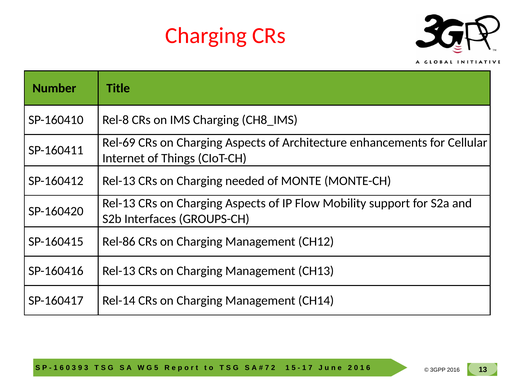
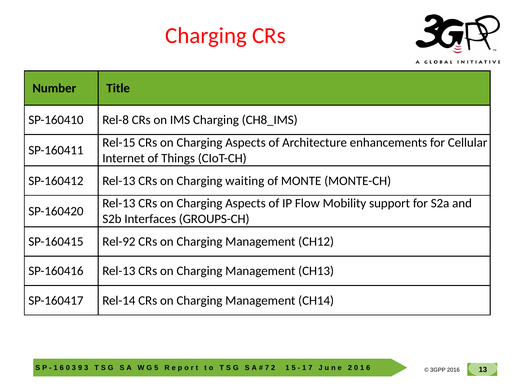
Rel-69: Rel-69 -> Rel-15
needed: needed -> waiting
Rel-86: Rel-86 -> Rel-92
